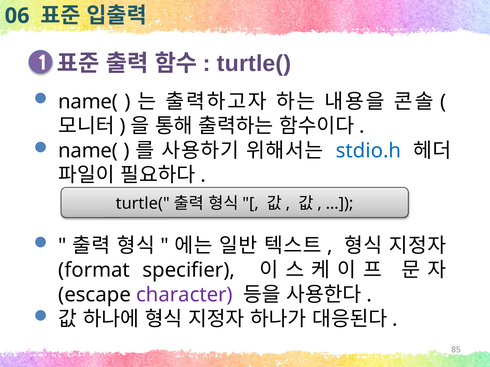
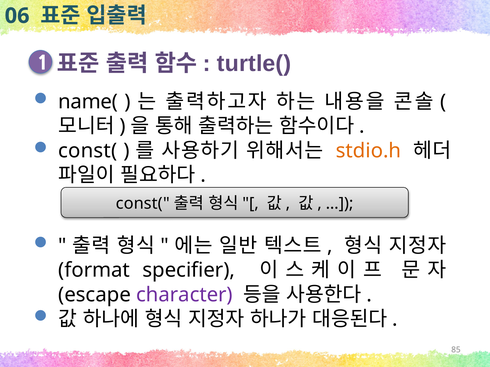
name( at (88, 151): name( -> const(
stdio.h colour: blue -> orange
turtle( at (143, 204): turtle( -> const(
